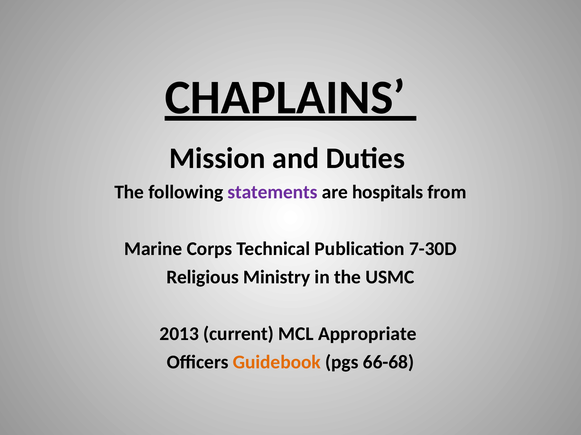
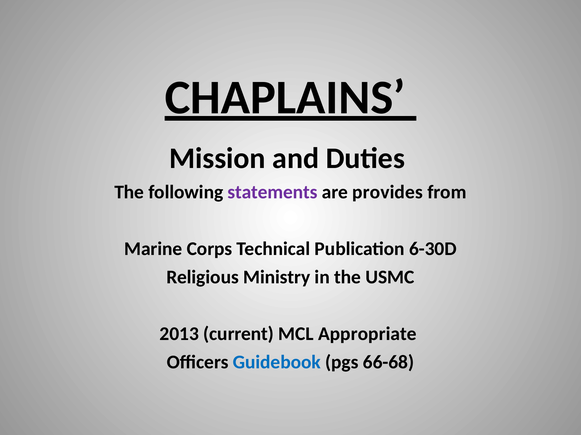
hospitals: hospitals -> provides
7-30D: 7-30D -> 6-30D
Guidebook colour: orange -> blue
